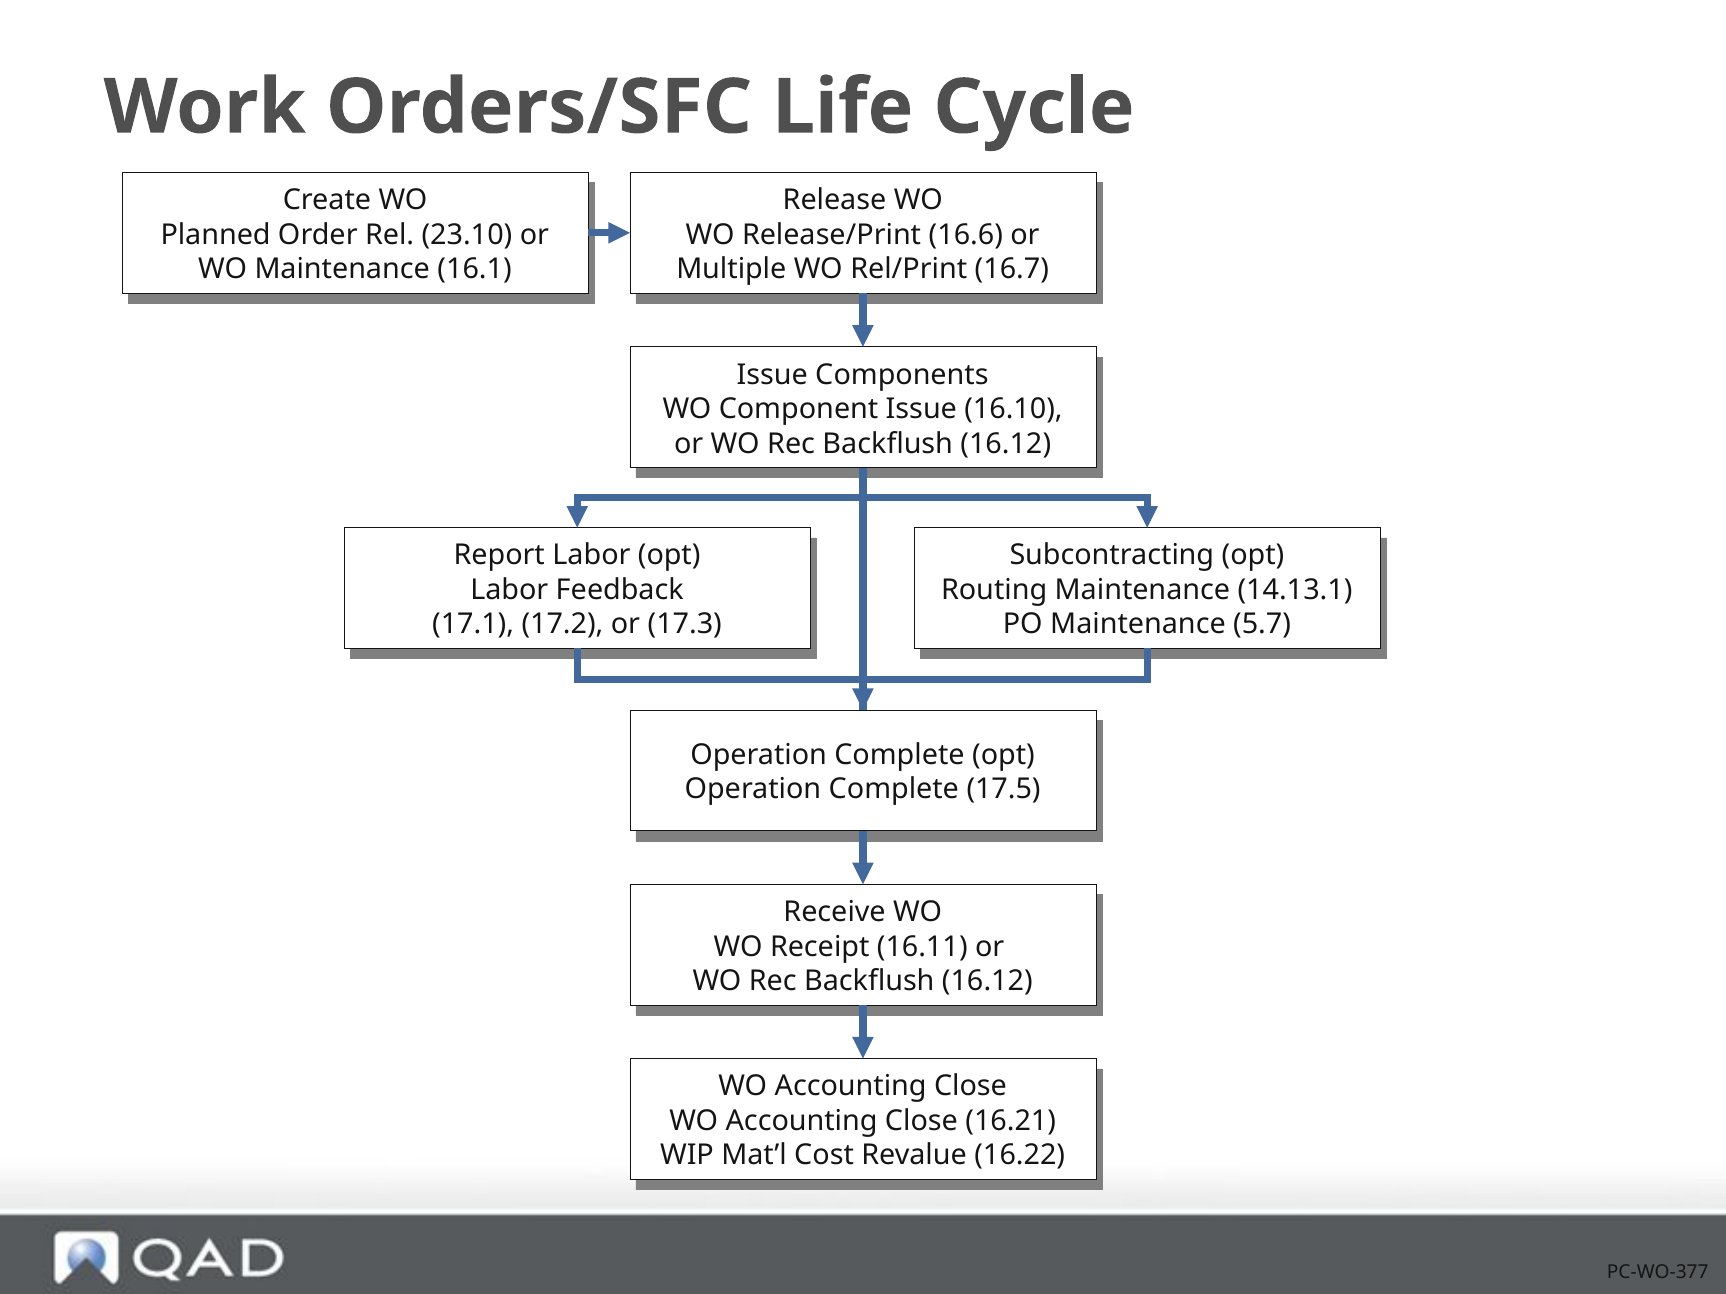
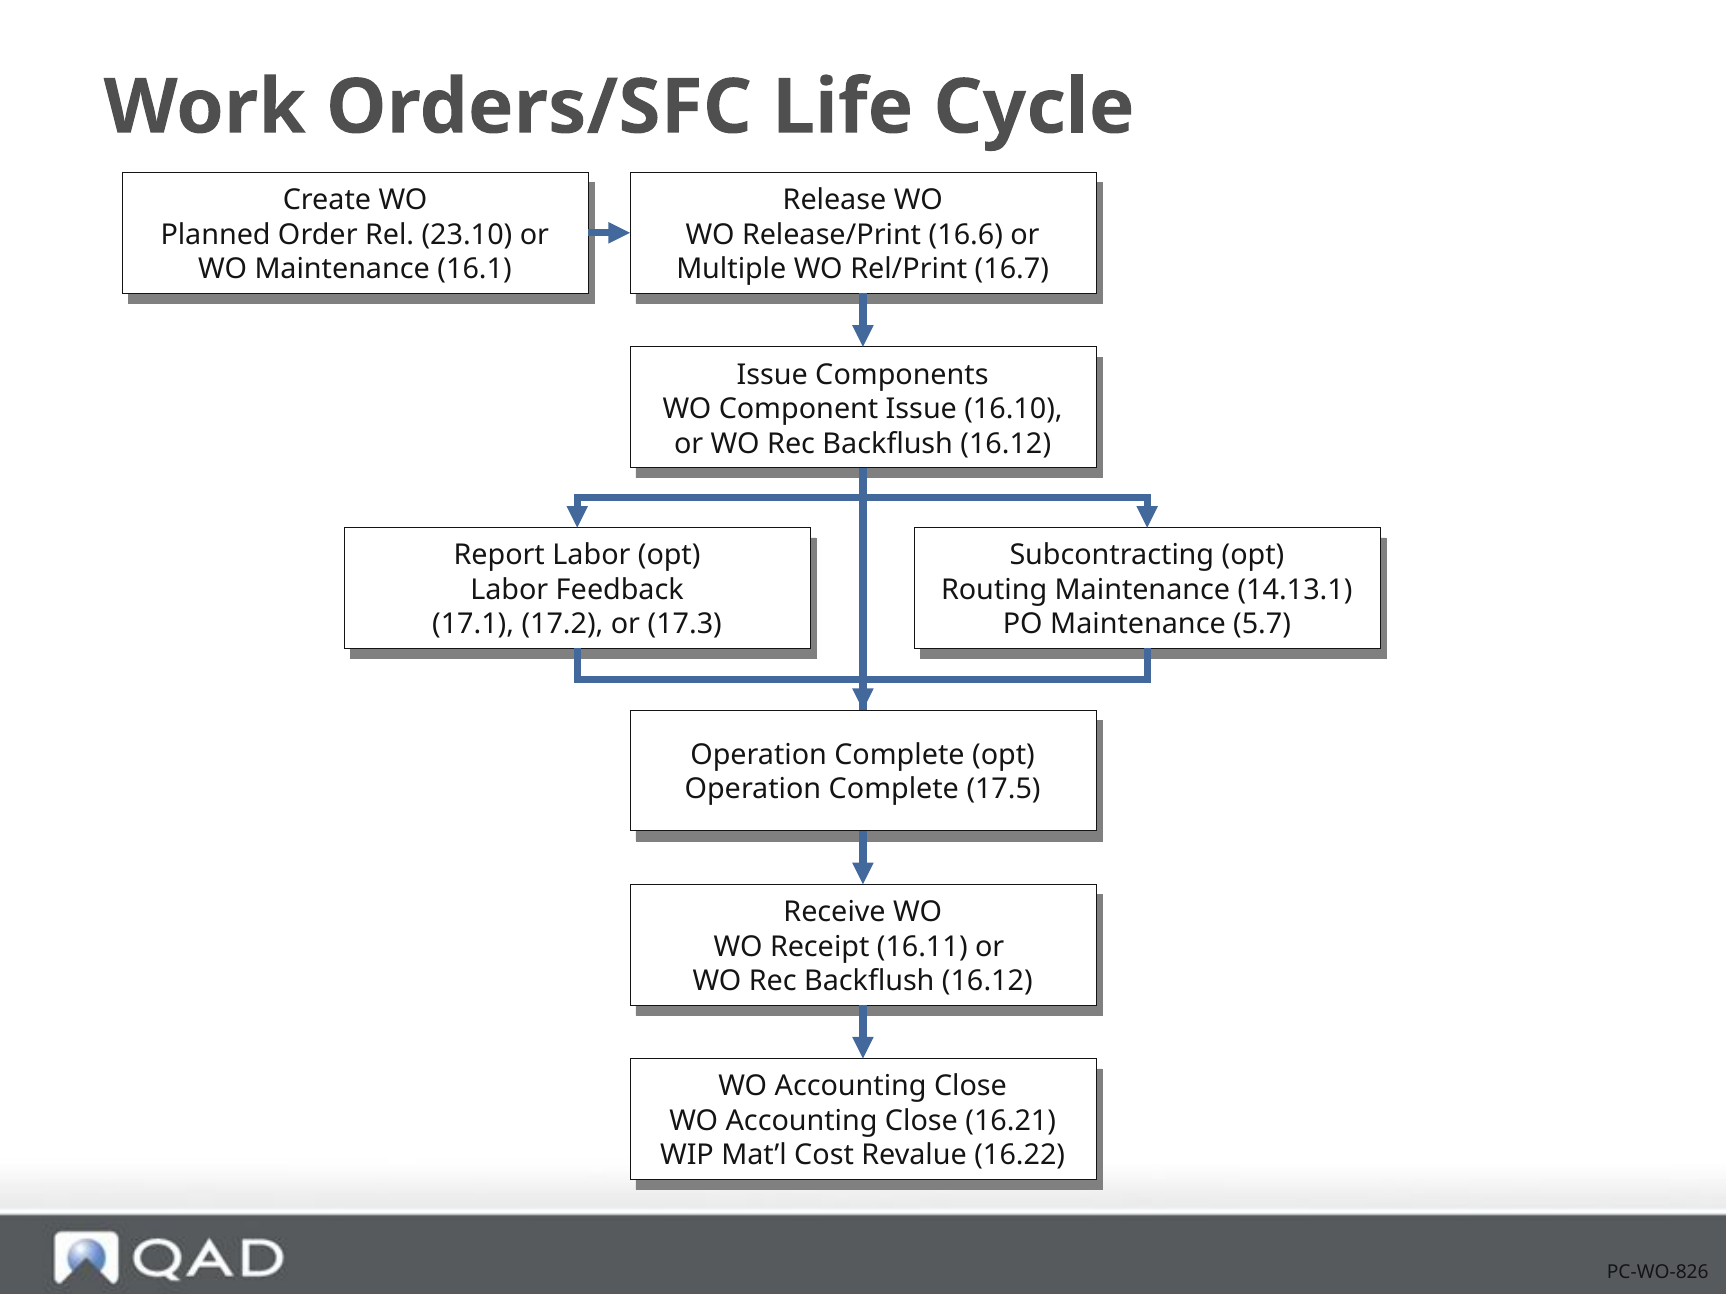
PC-WO-377: PC-WO-377 -> PC-WO-826
